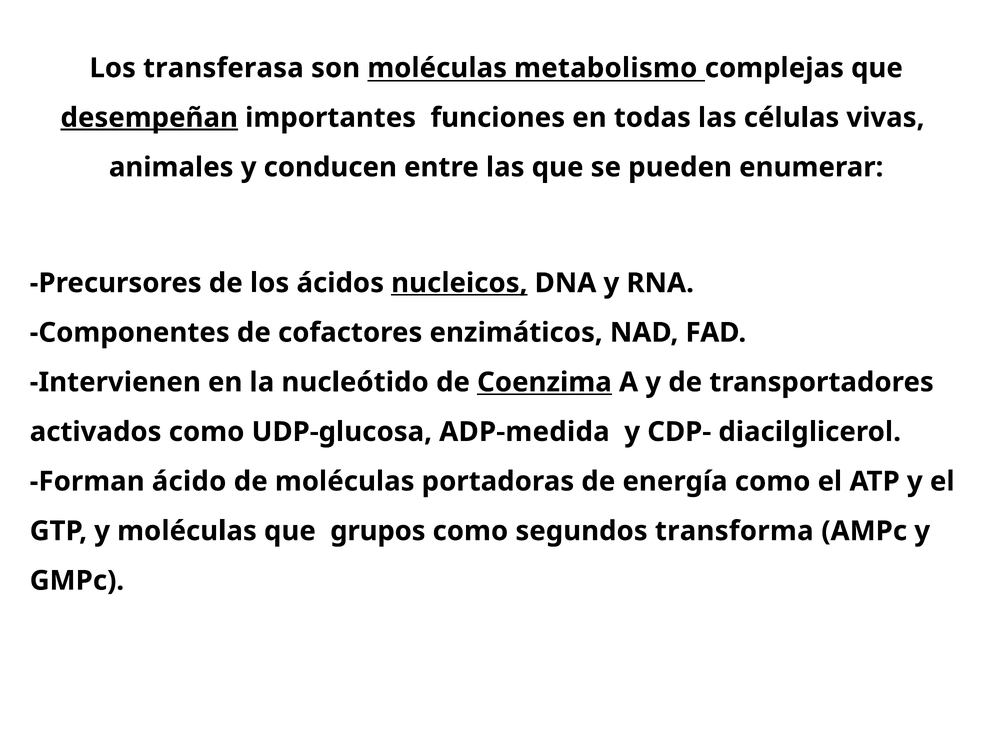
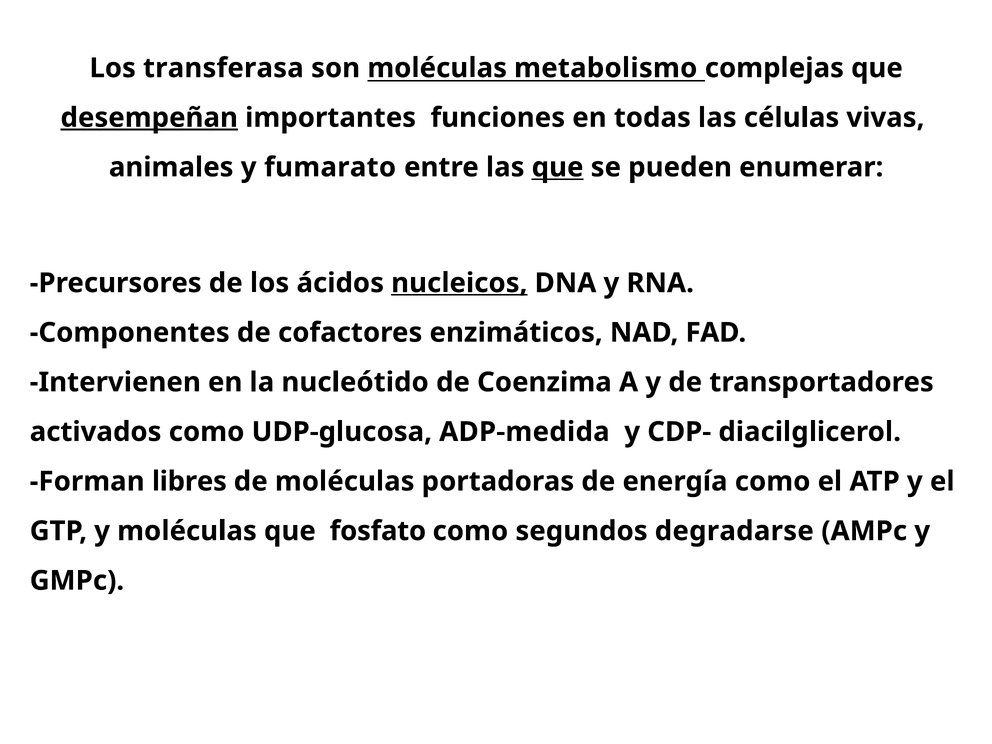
conducen: conducen -> fumarato
que at (558, 167) underline: none -> present
Coenzima underline: present -> none
ácido: ácido -> libres
grupos: grupos -> fosfato
transforma: transforma -> degradarse
